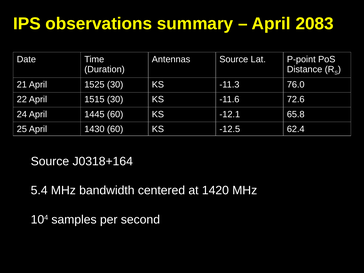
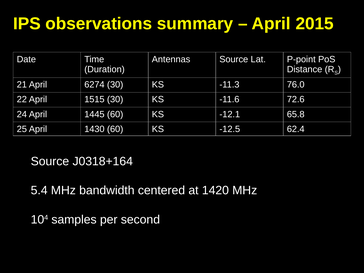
2083: 2083 -> 2015
1525: 1525 -> 6274
